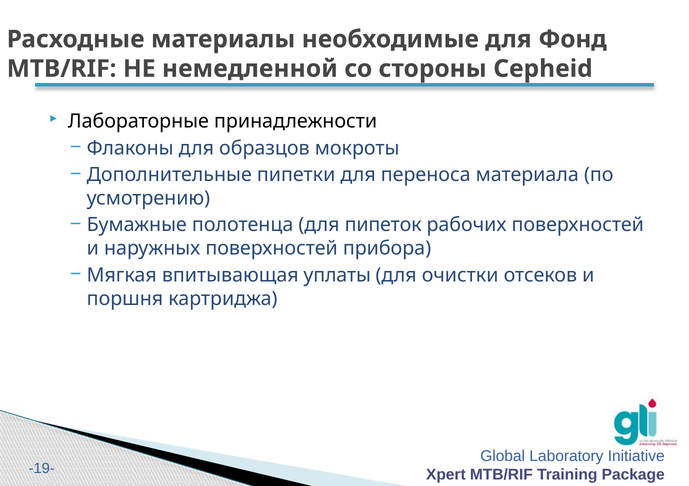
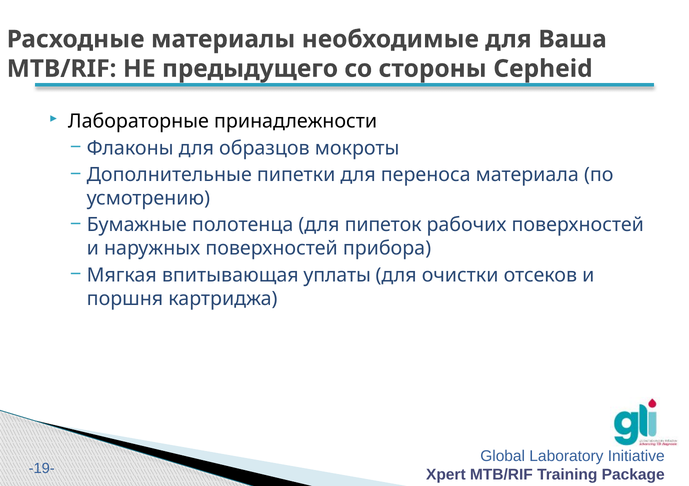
Фонд: Фонд -> Ваша
немедленной: немедленной -> предыдущего
